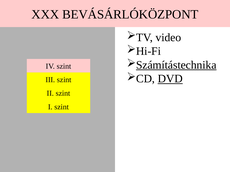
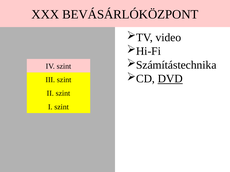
Számítástechnika underline: present -> none
